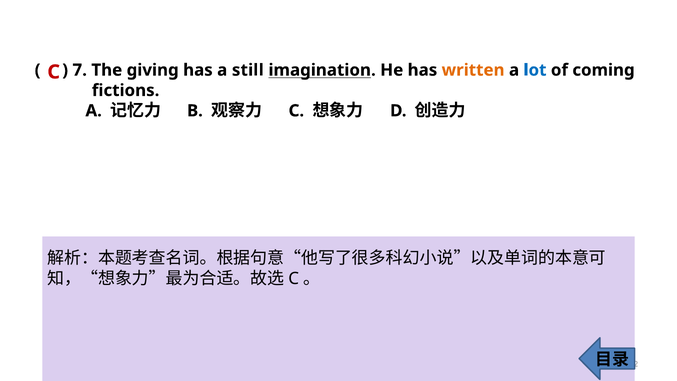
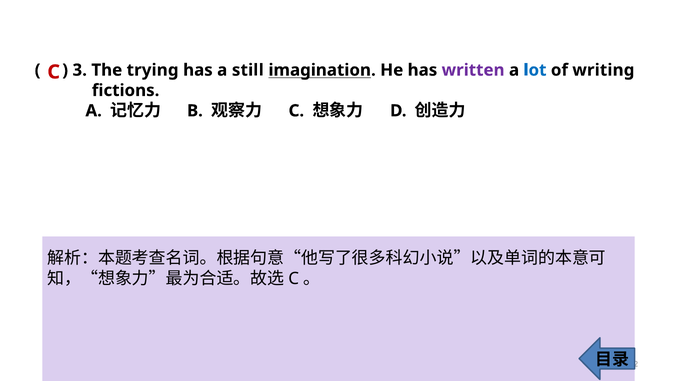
7: 7 -> 3
giving: giving -> trying
written colour: orange -> purple
coming: coming -> writing
